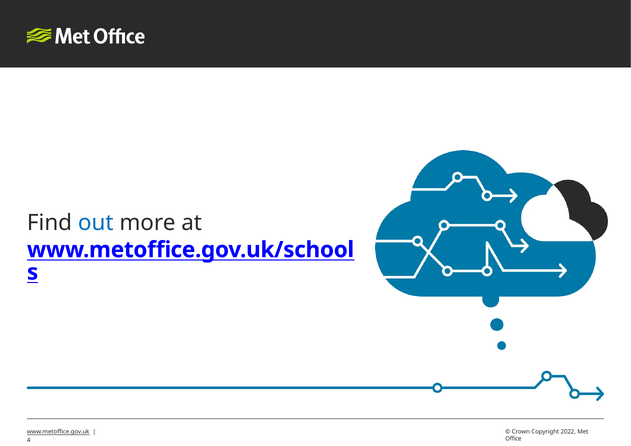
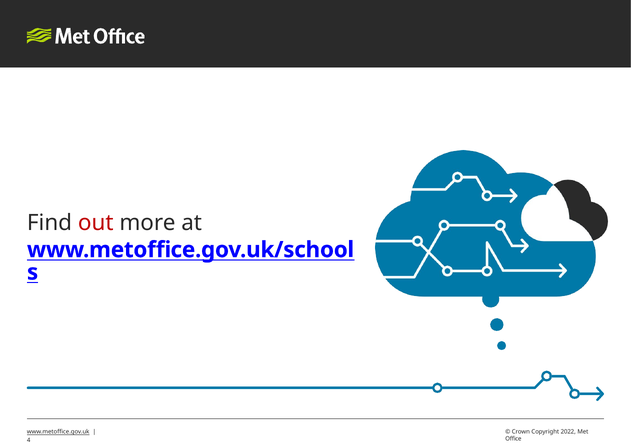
out colour: blue -> red
